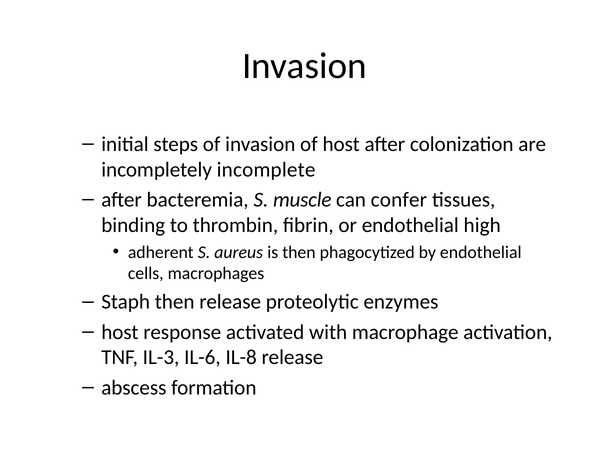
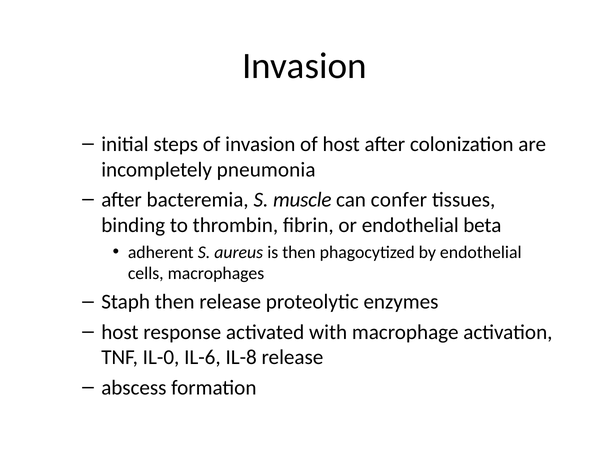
incomplete: incomplete -> pneumonia
high: high -> beta
IL-3: IL-3 -> IL-0
